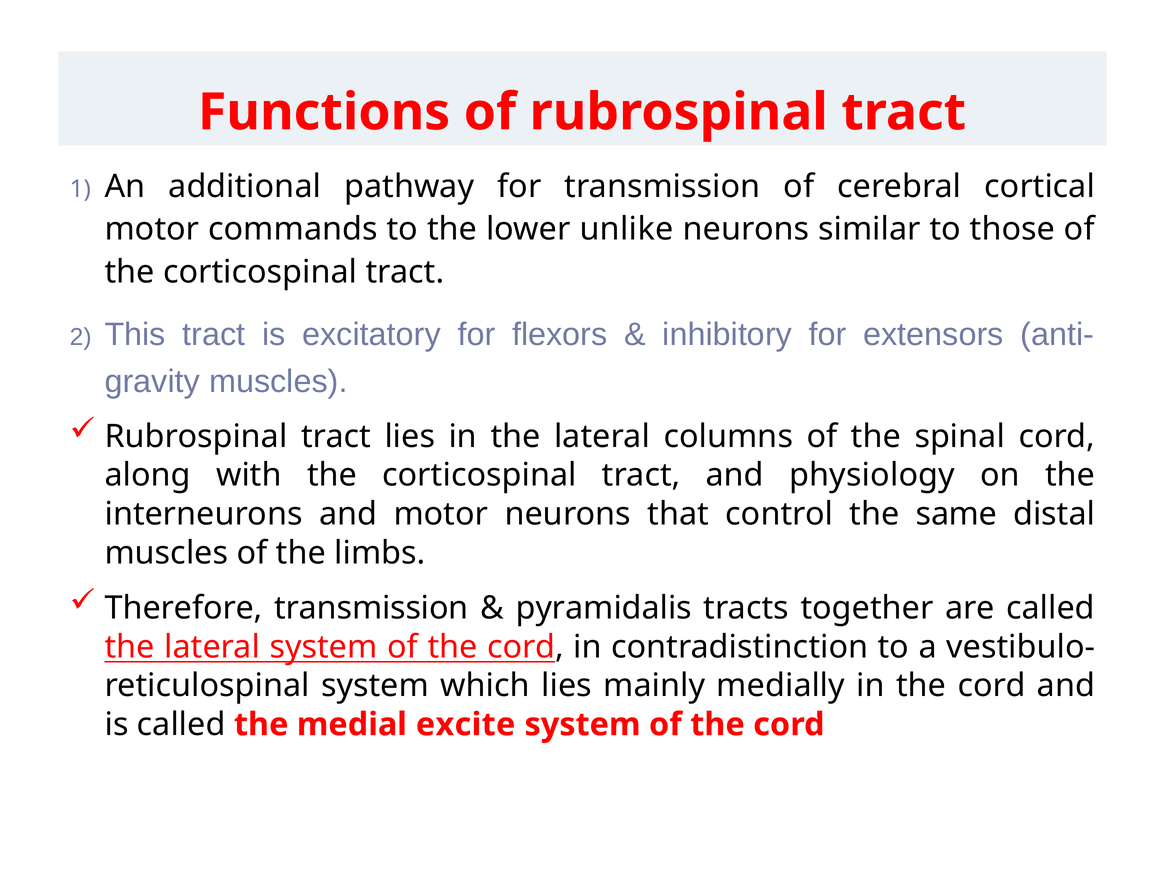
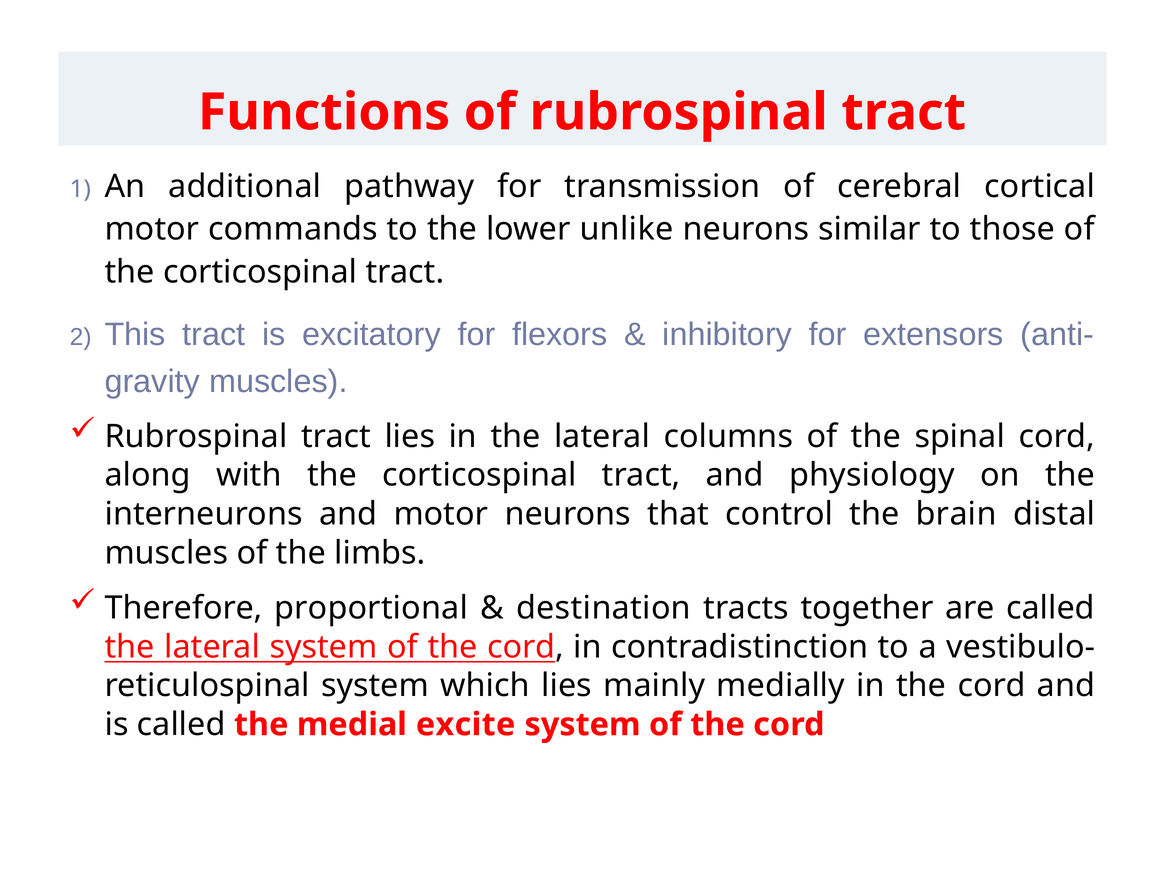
same: same -> brain
Therefore transmission: transmission -> proportional
pyramidalis: pyramidalis -> destination
